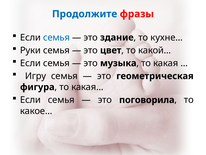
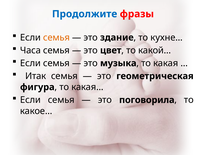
семья at (56, 37) colour: blue -> orange
Руки: Руки -> Часа
Игру: Игру -> Итак
